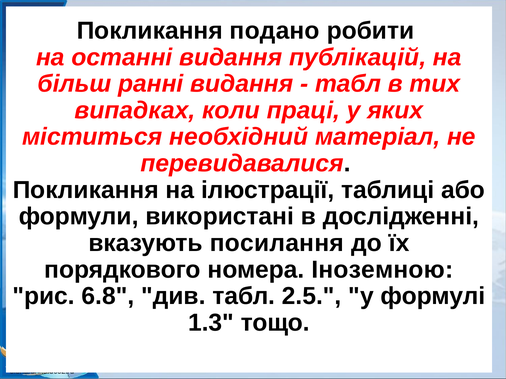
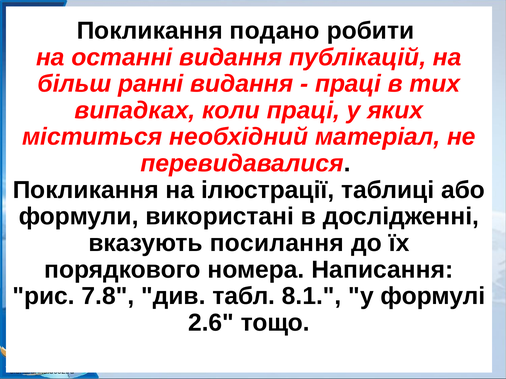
табл at (348, 84): табл -> праці
Іноземною: Іноземною -> Написання
6.8: 6.8 -> 7.8
2.5: 2.5 -> 8.1
1.3: 1.3 -> 2.6
